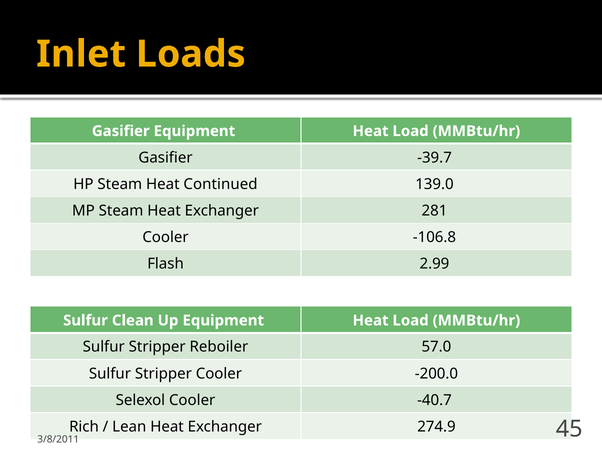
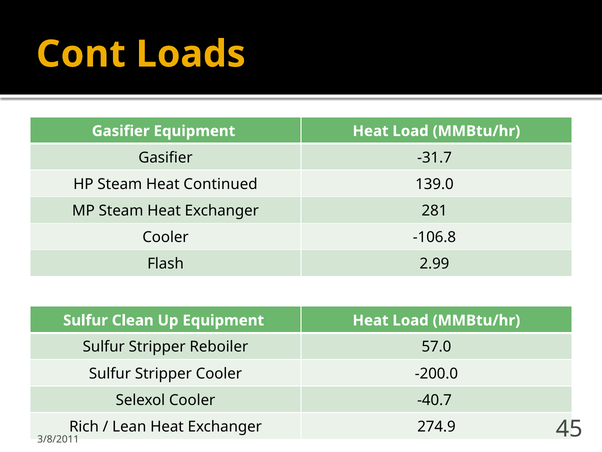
Inlet: Inlet -> Cont
-39.7: -39.7 -> -31.7
